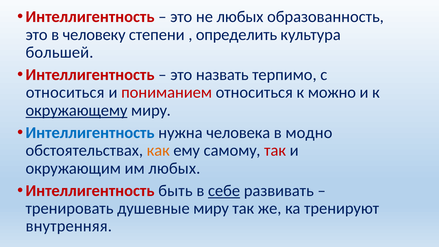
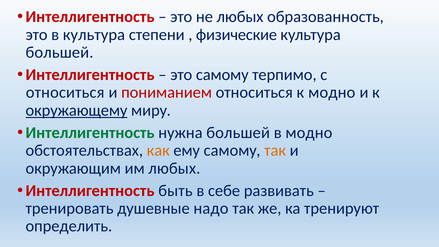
в человеку: человеку -> культура
определить: определить -> физические
это назвать: назвать -> самому
к можно: можно -> модно
Интеллигентность at (90, 133) colour: blue -> green
нужна человека: человека -> большей
так at (275, 150) colour: red -> orange
себе underline: present -> none
душевные миру: миру -> надо
внутренняя: внутренняя -> определить
